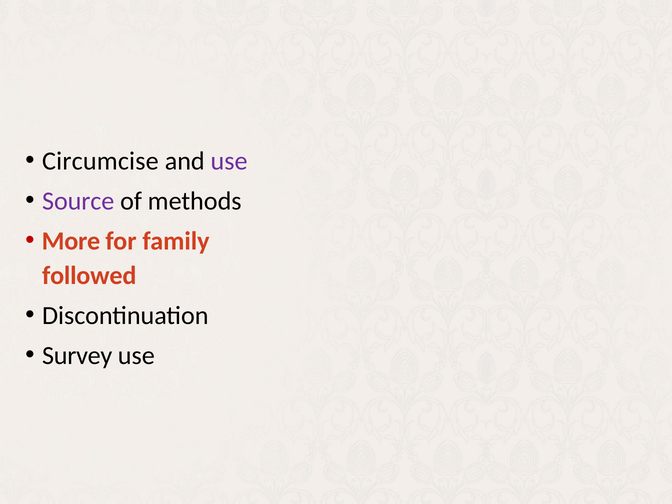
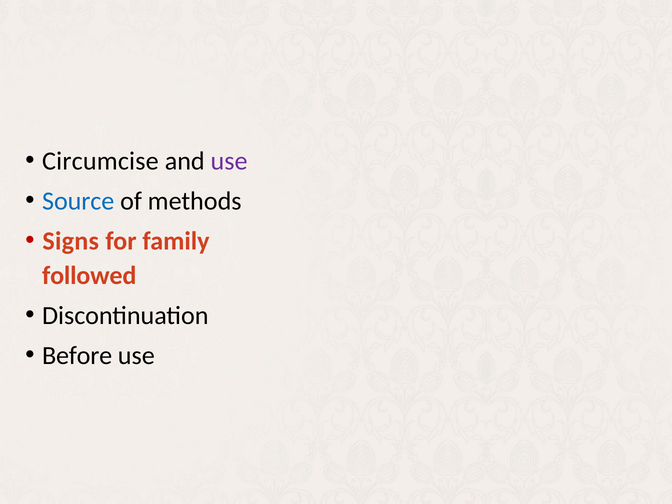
Source colour: purple -> blue
More: More -> Signs
Survey: Survey -> Before
